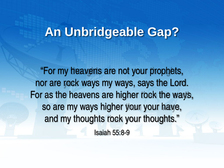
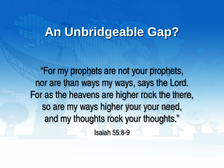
my heavens: heavens -> prophets
are rock: rock -> than
the ways: ways -> there
have: have -> need
